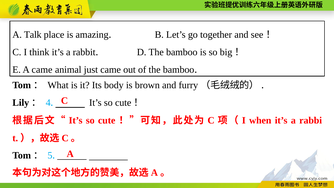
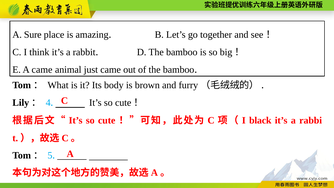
Talk: Talk -> Sure
when: when -> black
